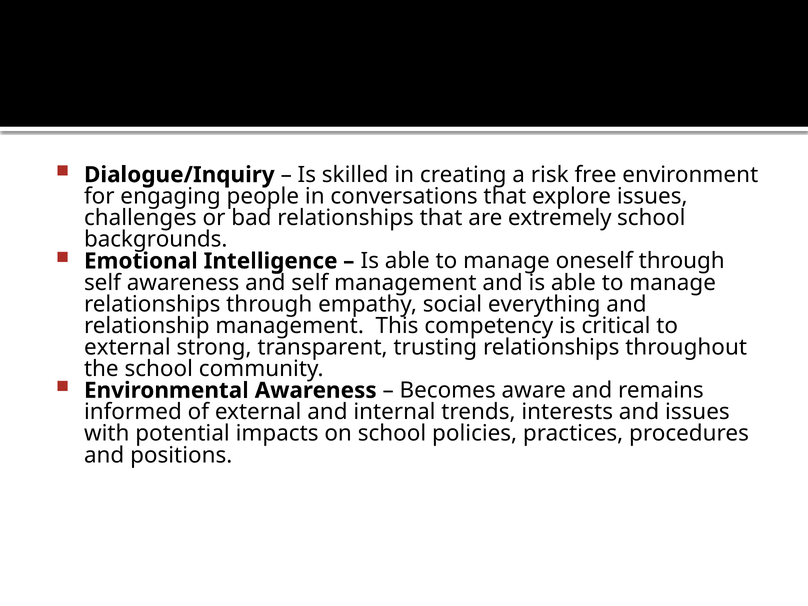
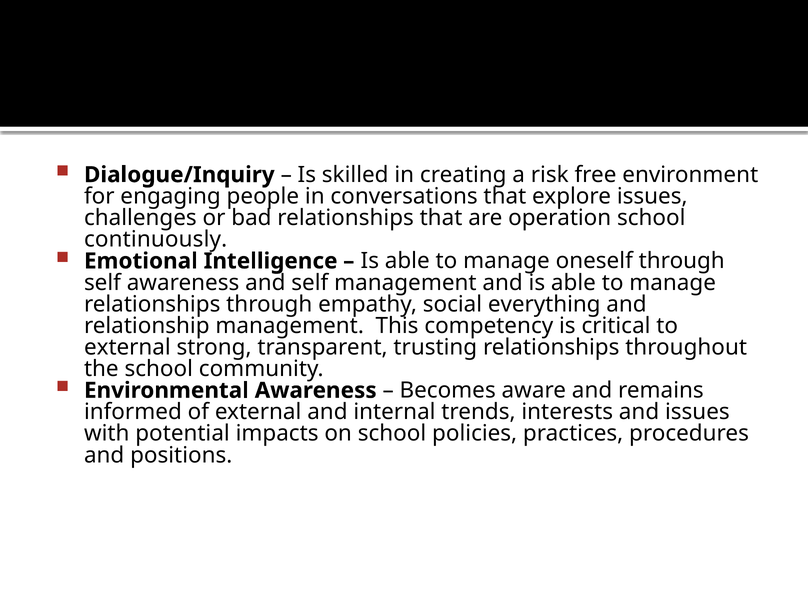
extremely: extremely -> operation
backgrounds: backgrounds -> continuously
